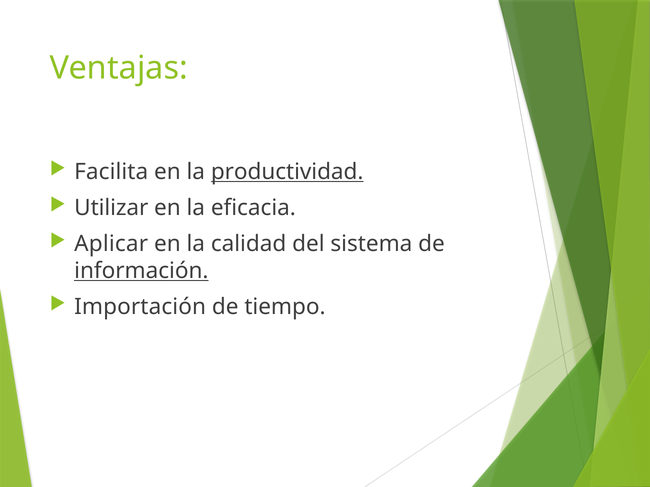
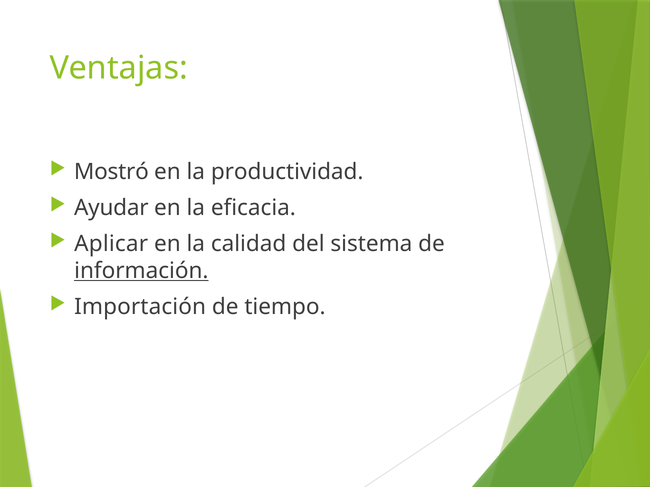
Facilita: Facilita -> Mostró
productividad underline: present -> none
Utilizar: Utilizar -> Ayudar
